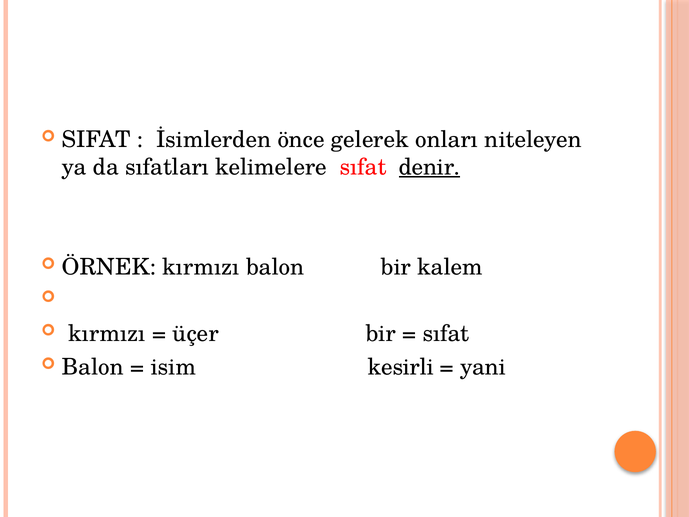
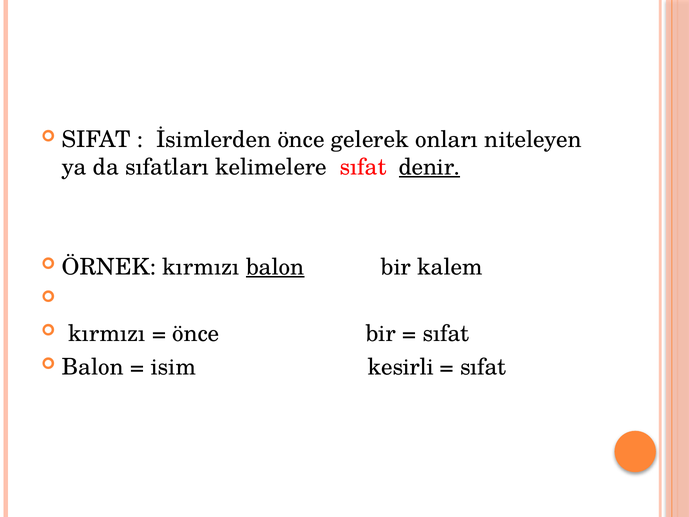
balon at (275, 267) underline: none -> present
üçer at (196, 333): üçer -> önce
yani at (483, 367): yani -> sıfat
